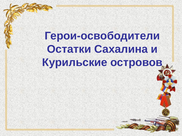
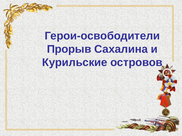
Остатки: Остатки -> Прорыв
